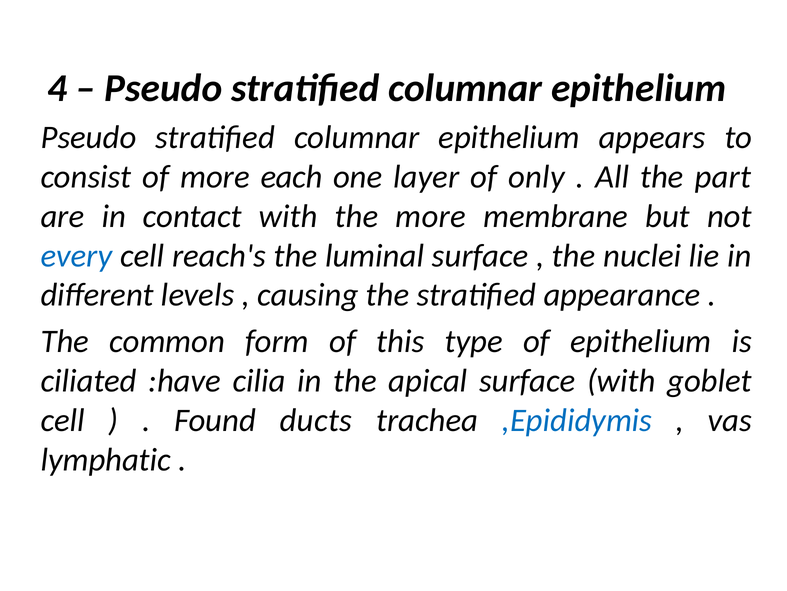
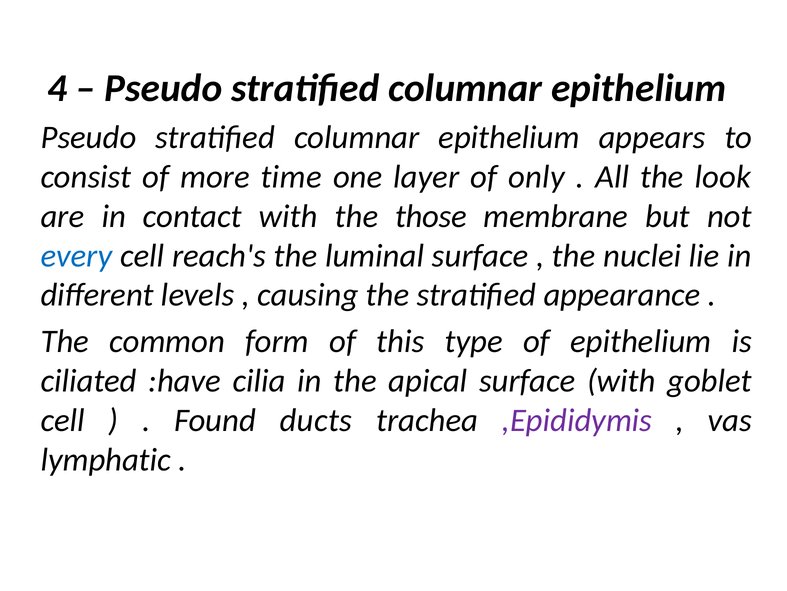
each: each -> time
part: part -> look
the more: more -> those
,Epididymis colour: blue -> purple
